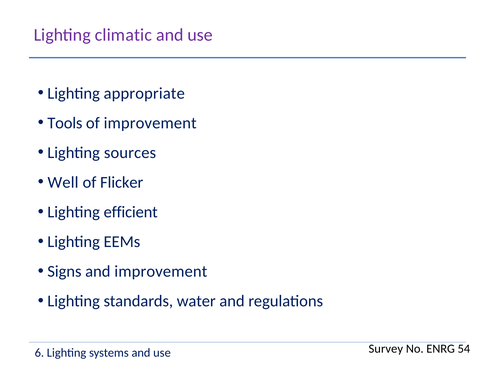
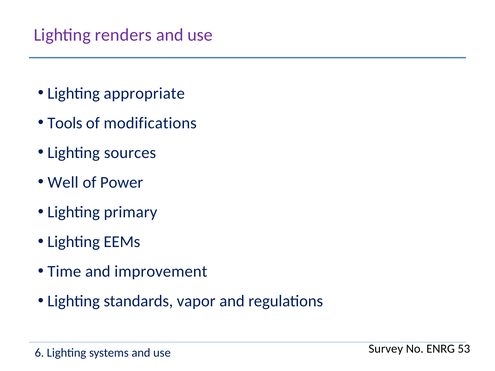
climatic: climatic -> renders
of improvement: improvement -> modifications
Flicker: Flicker -> Power
efficient: efficient -> primary
Signs: Signs -> Time
water: water -> vapor
54: 54 -> 53
